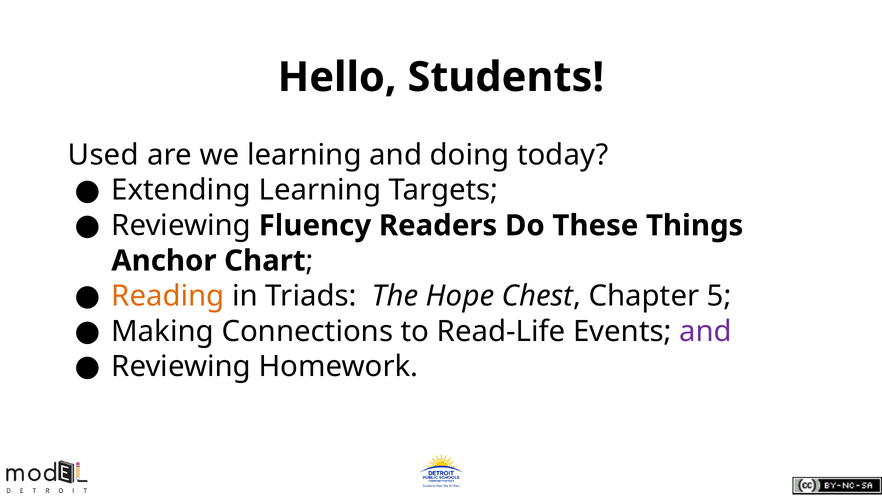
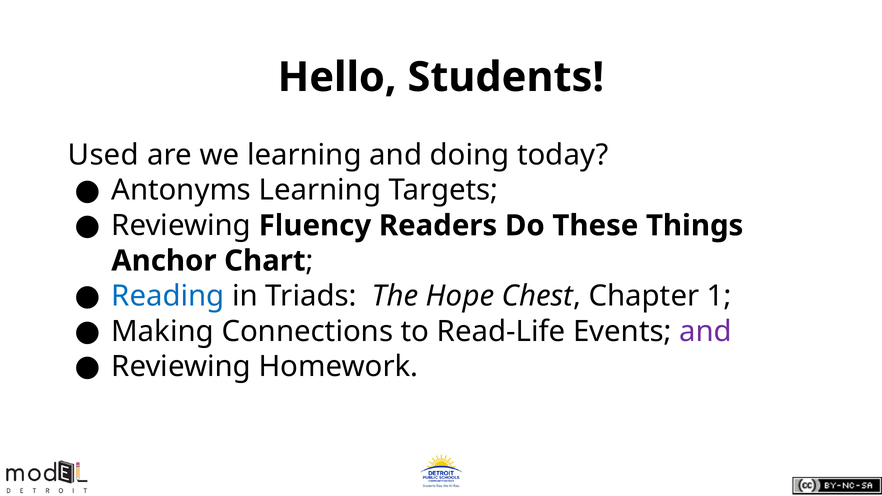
Extending: Extending -> Antonyms
Reading colour: orange -> blue
5: 5 -> 1
